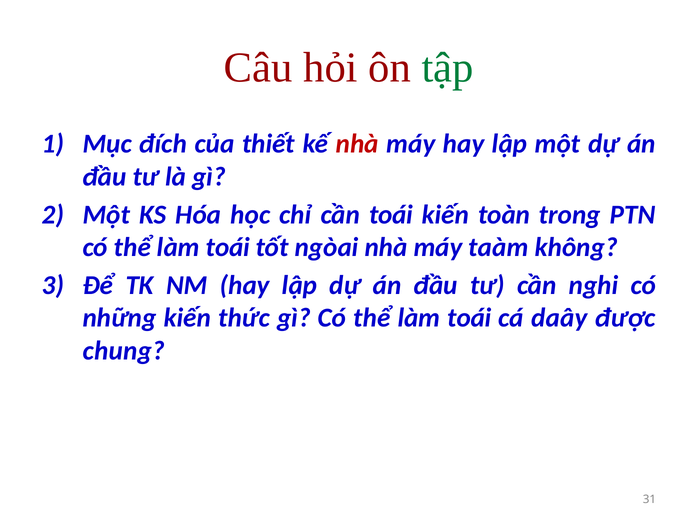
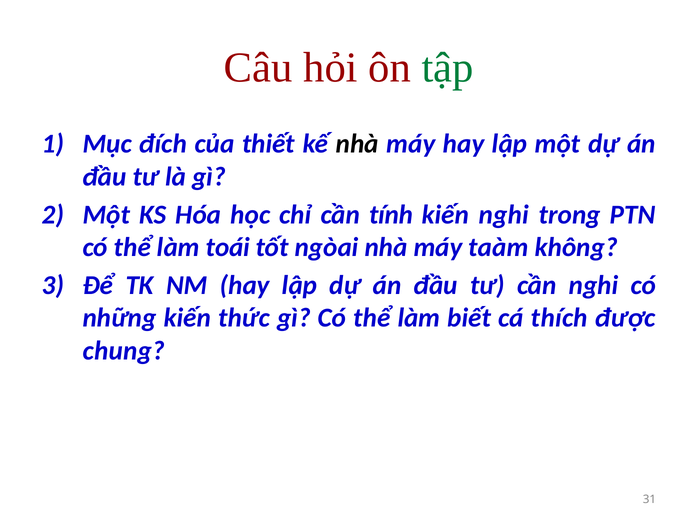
nhà at (357, 144) colour: red -> black
cần toái: toái -> tính
kiến toàn: toàn -> nghi
toái at (469, 318): toái -> biết
daây: daây -> thích
